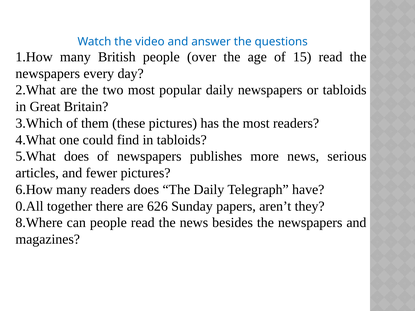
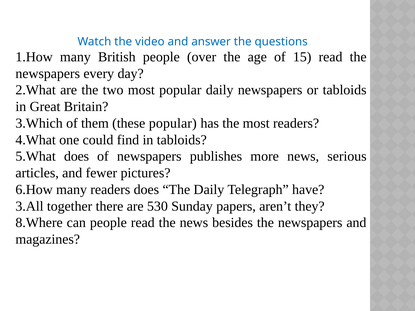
these pictures: pictures -> popular
0.All: 0.All -> 3.All
626: 626 -> 530
